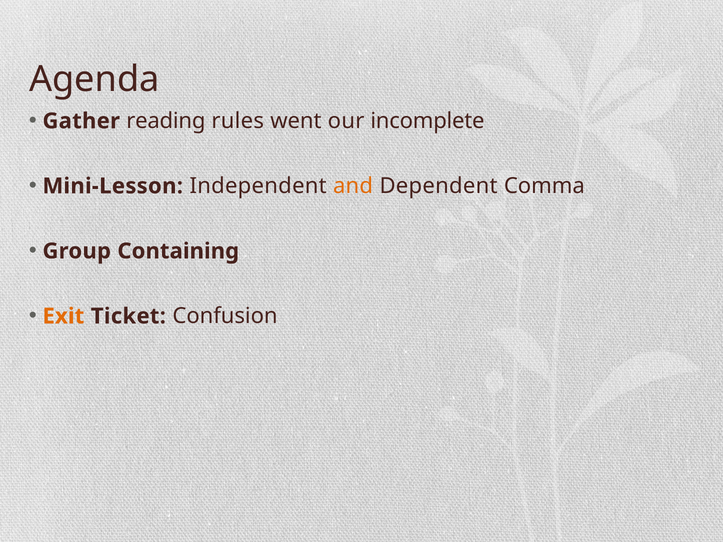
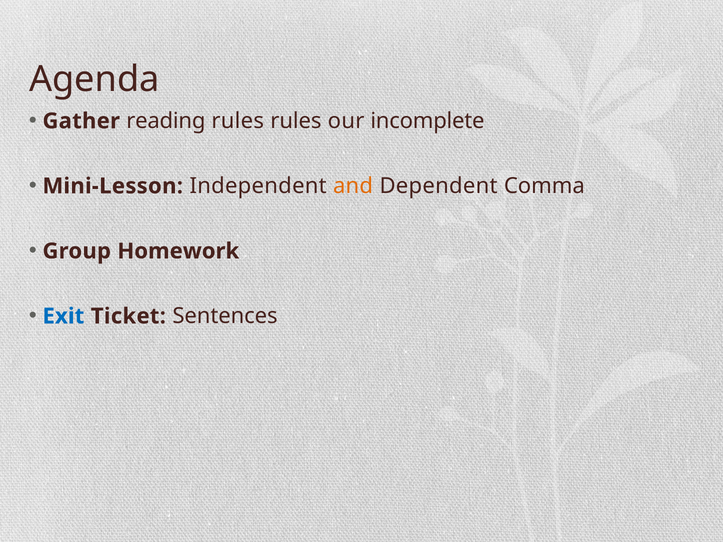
rules went: went -> rules
Containing: Containing -> Homework
Exit colour: orange -> blue
Confusion: Confusion -> Sentences
